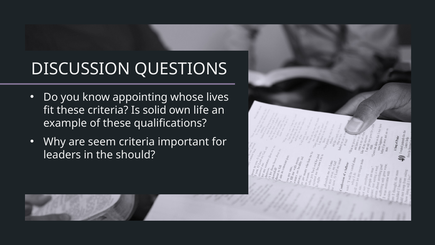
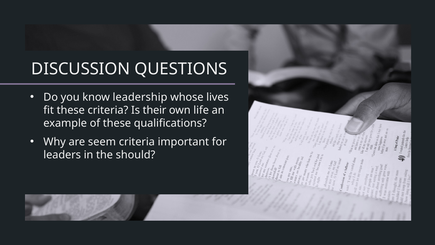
appointing: appointing -> leadership
solid: solid -> their
